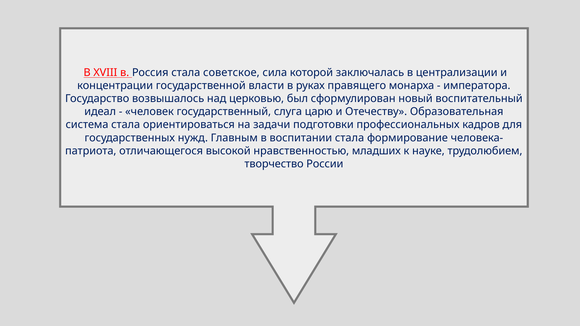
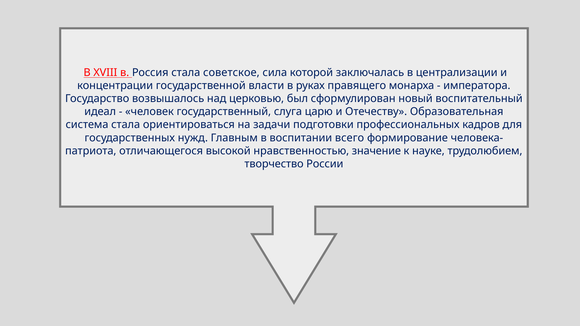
воспитании стала: стала -> всего
младших: младших -> значение
